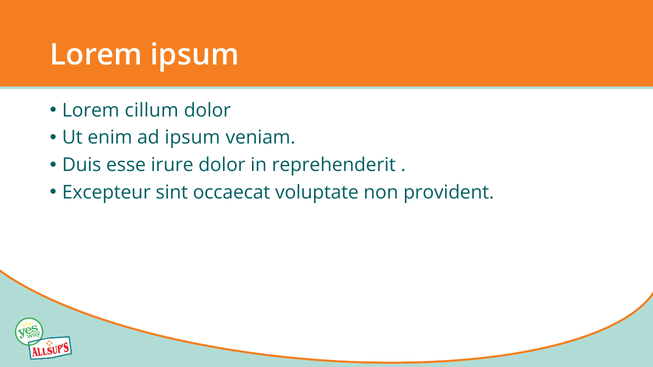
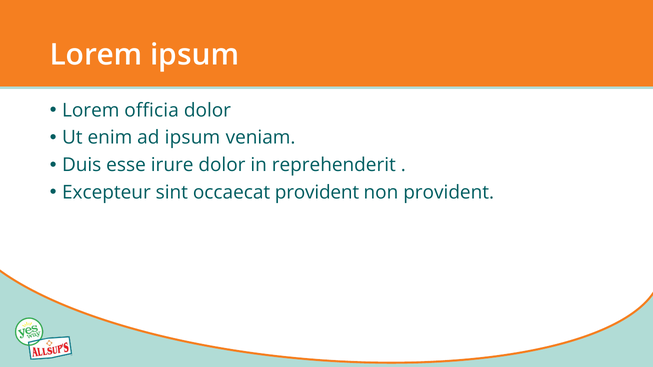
cillum: cillum -> officia
occaecat voluptate: voluptate -> provident
